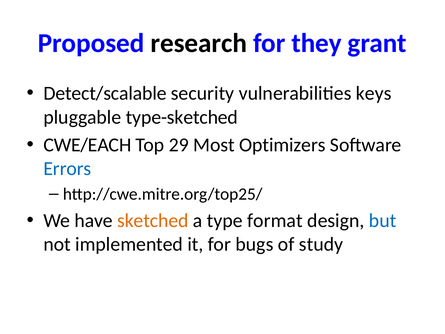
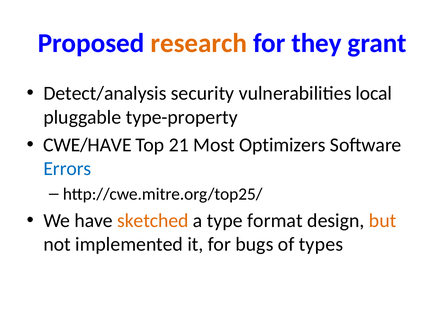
research colour: black -> orange
Detect/scalable: Detect/scalable -> Detect/analysis
keys: keys -> local
type-sketched: type-sketched -> type-property
CWE/EACH: CWE/EACH -> CWE/HAVE
29: 29 -> 21
but colour: blue -> orange
study: study -> types
